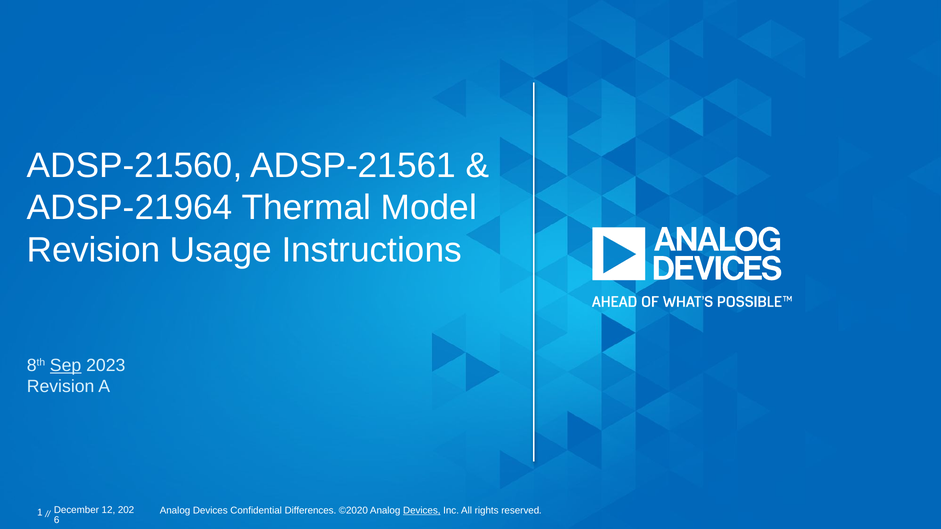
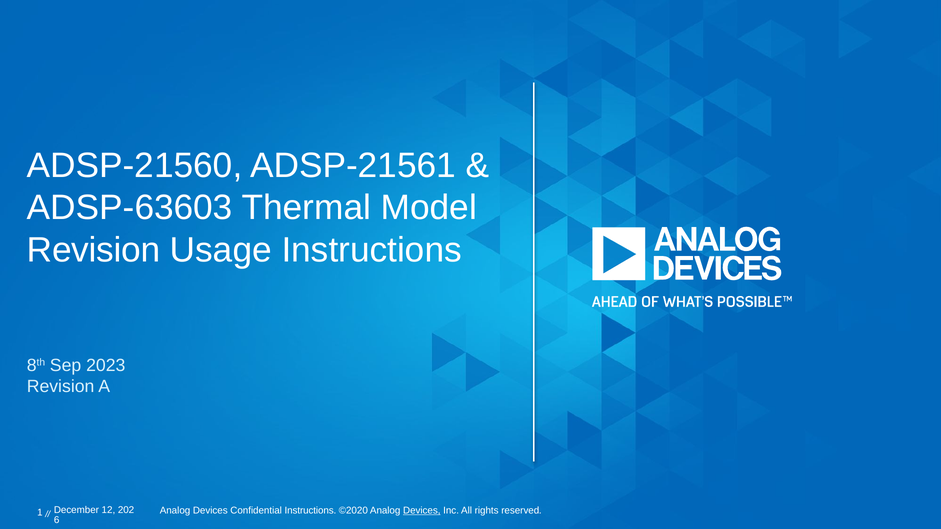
ADSP-21964: ADSP-21964 -> ADSP-63603
Sep underline: present -> none
Confidential Differences: Differences -> Instructions
